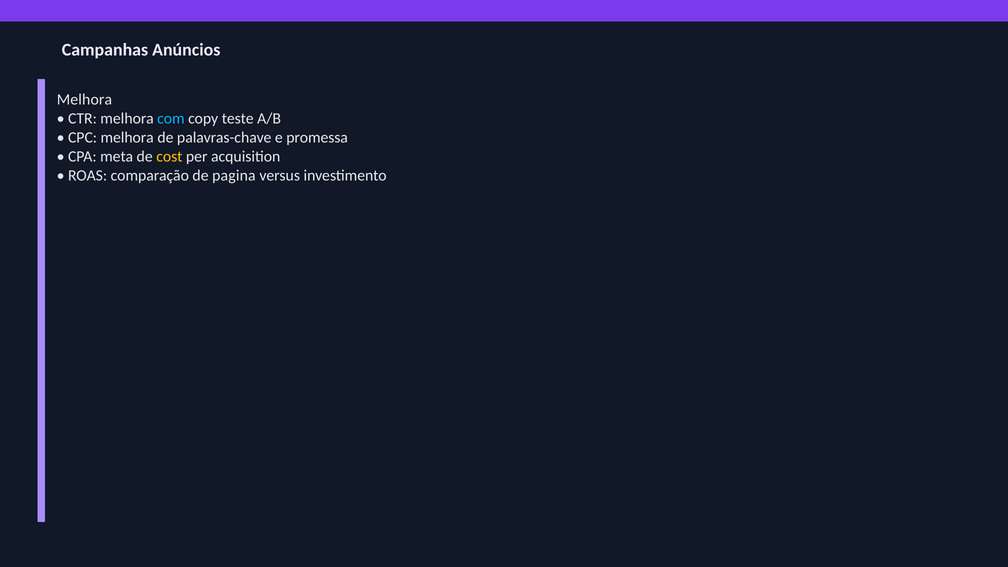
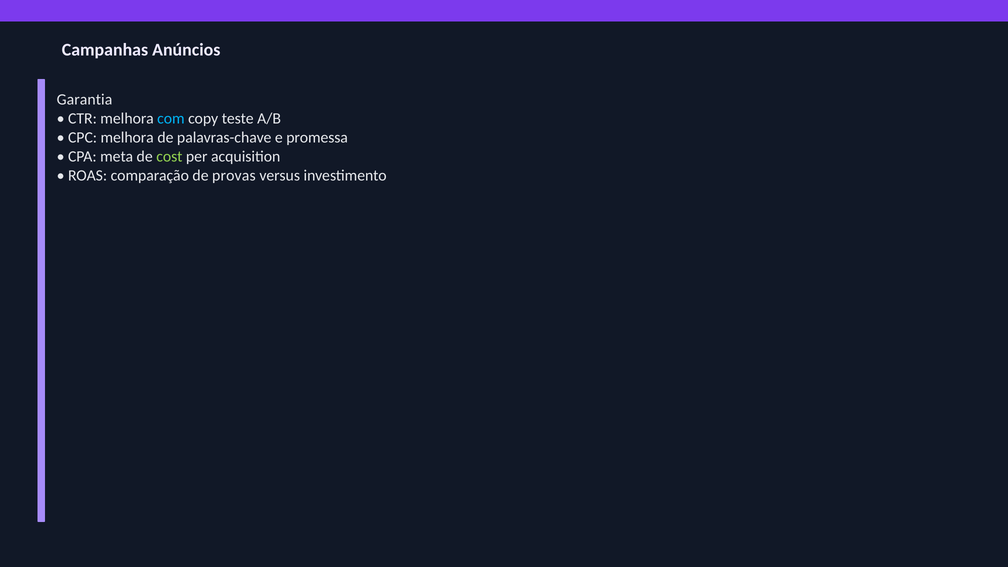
Melhora at (84, 100): Melhora -> Garantia
cost colour: yellow -> light green
pagina: pagina -> provas
